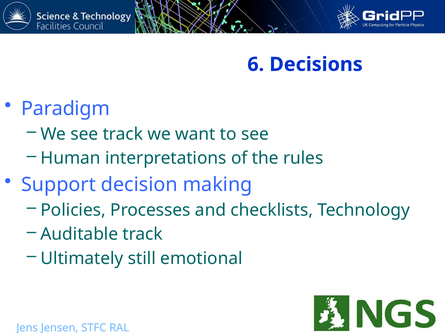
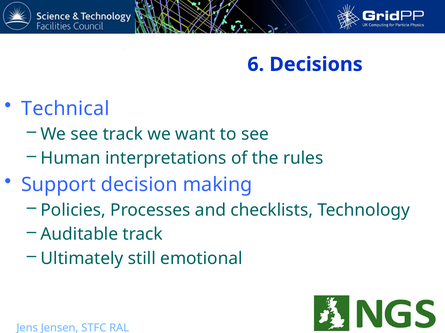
Paradigm: Paradigm -> Technical
